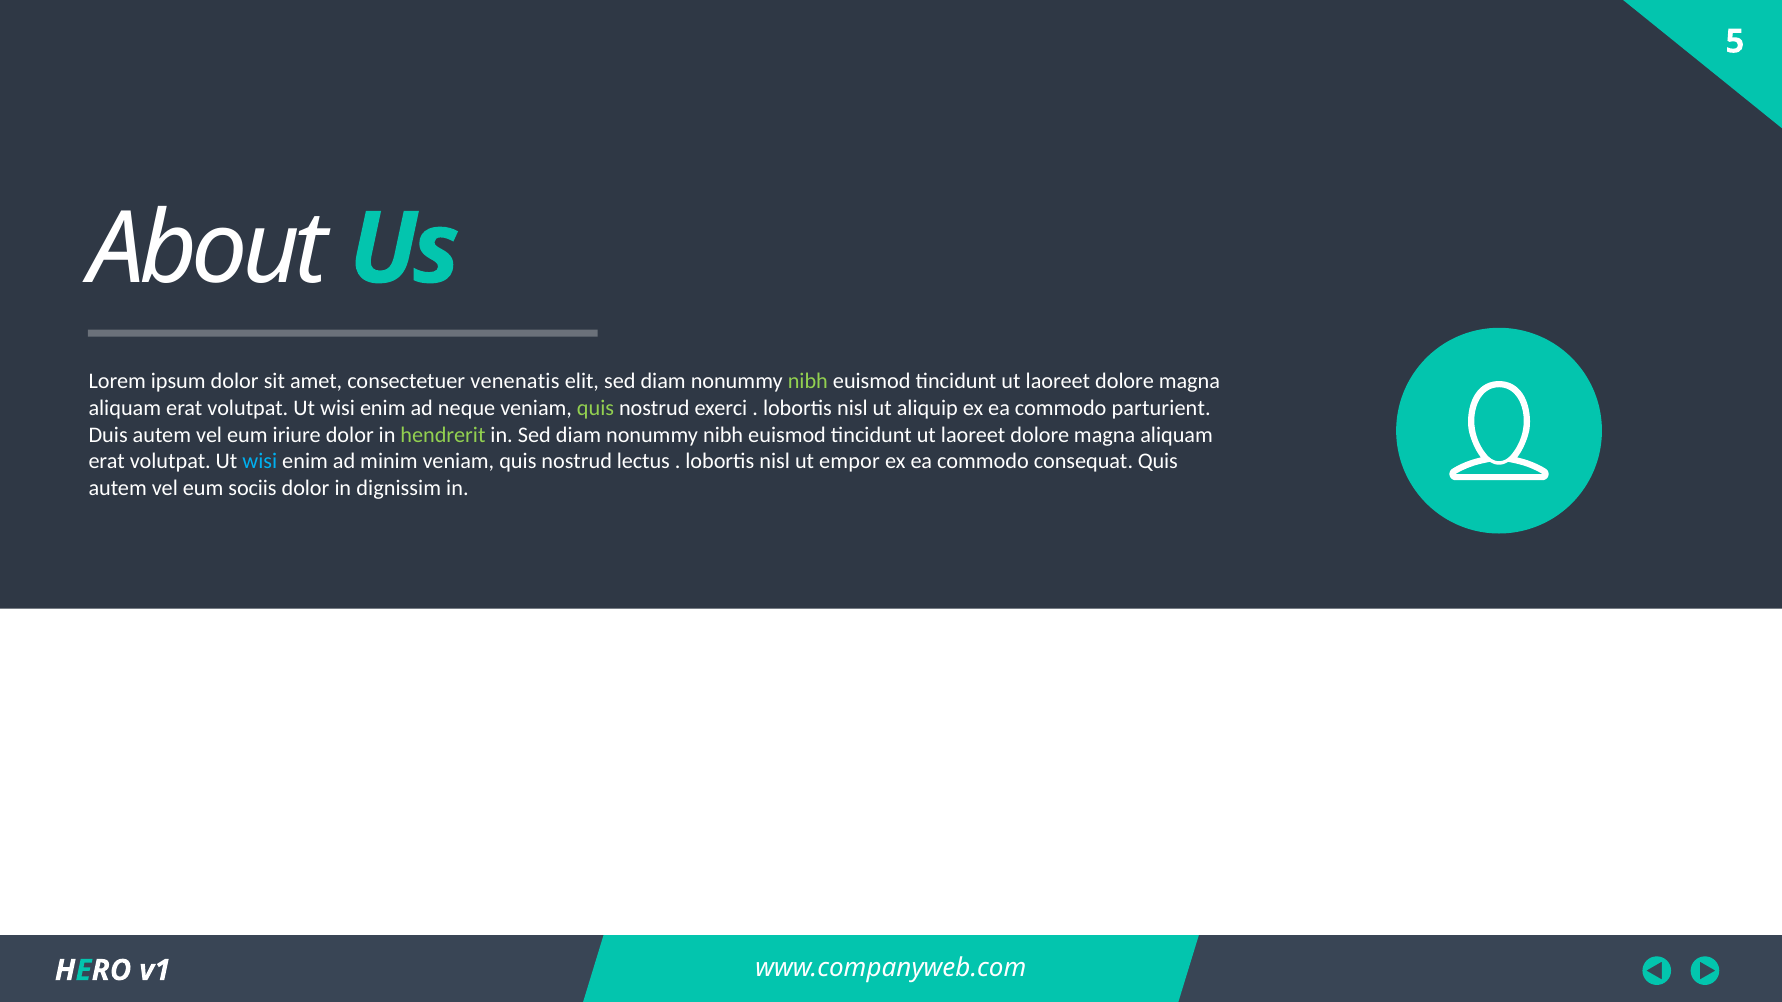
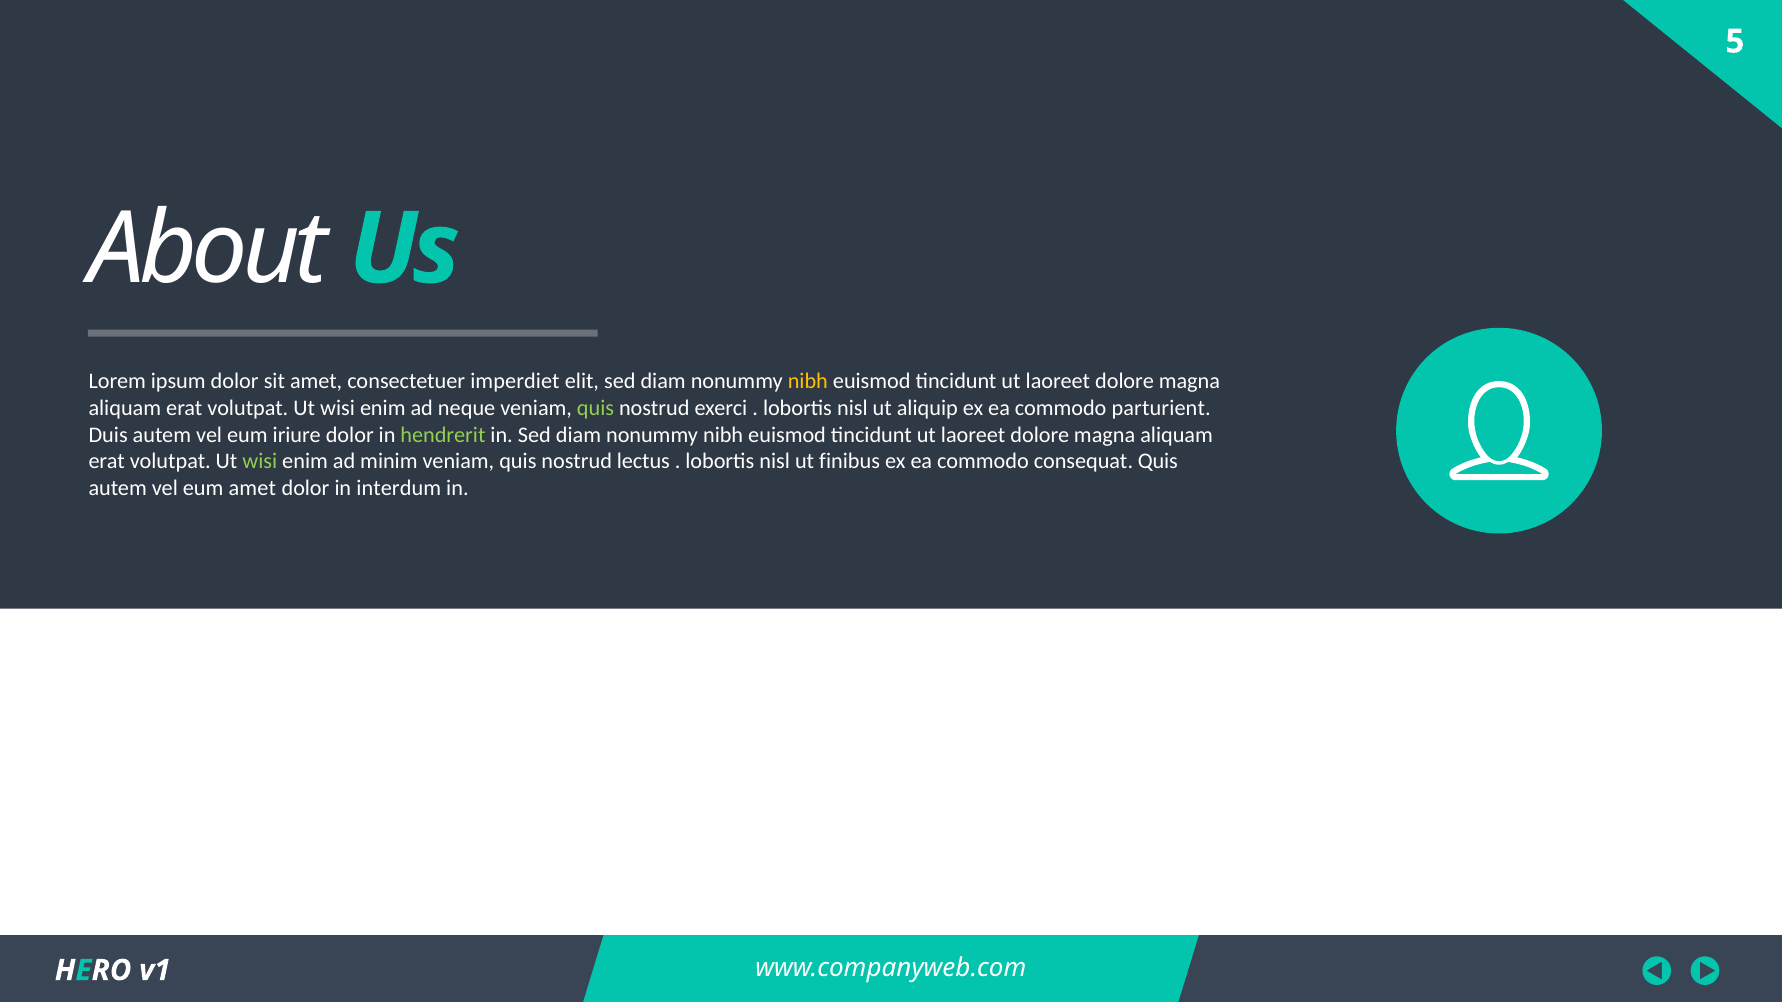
venenatis: venenatis -> imperdiet
nibh at (808, 381) colour: light green -> yellow
wisi at (260, 462) colour: light blue -> light green
empor: empor -> finibus
eum sociis: sociis -> amet
dignissim: dignissim -> interdum
